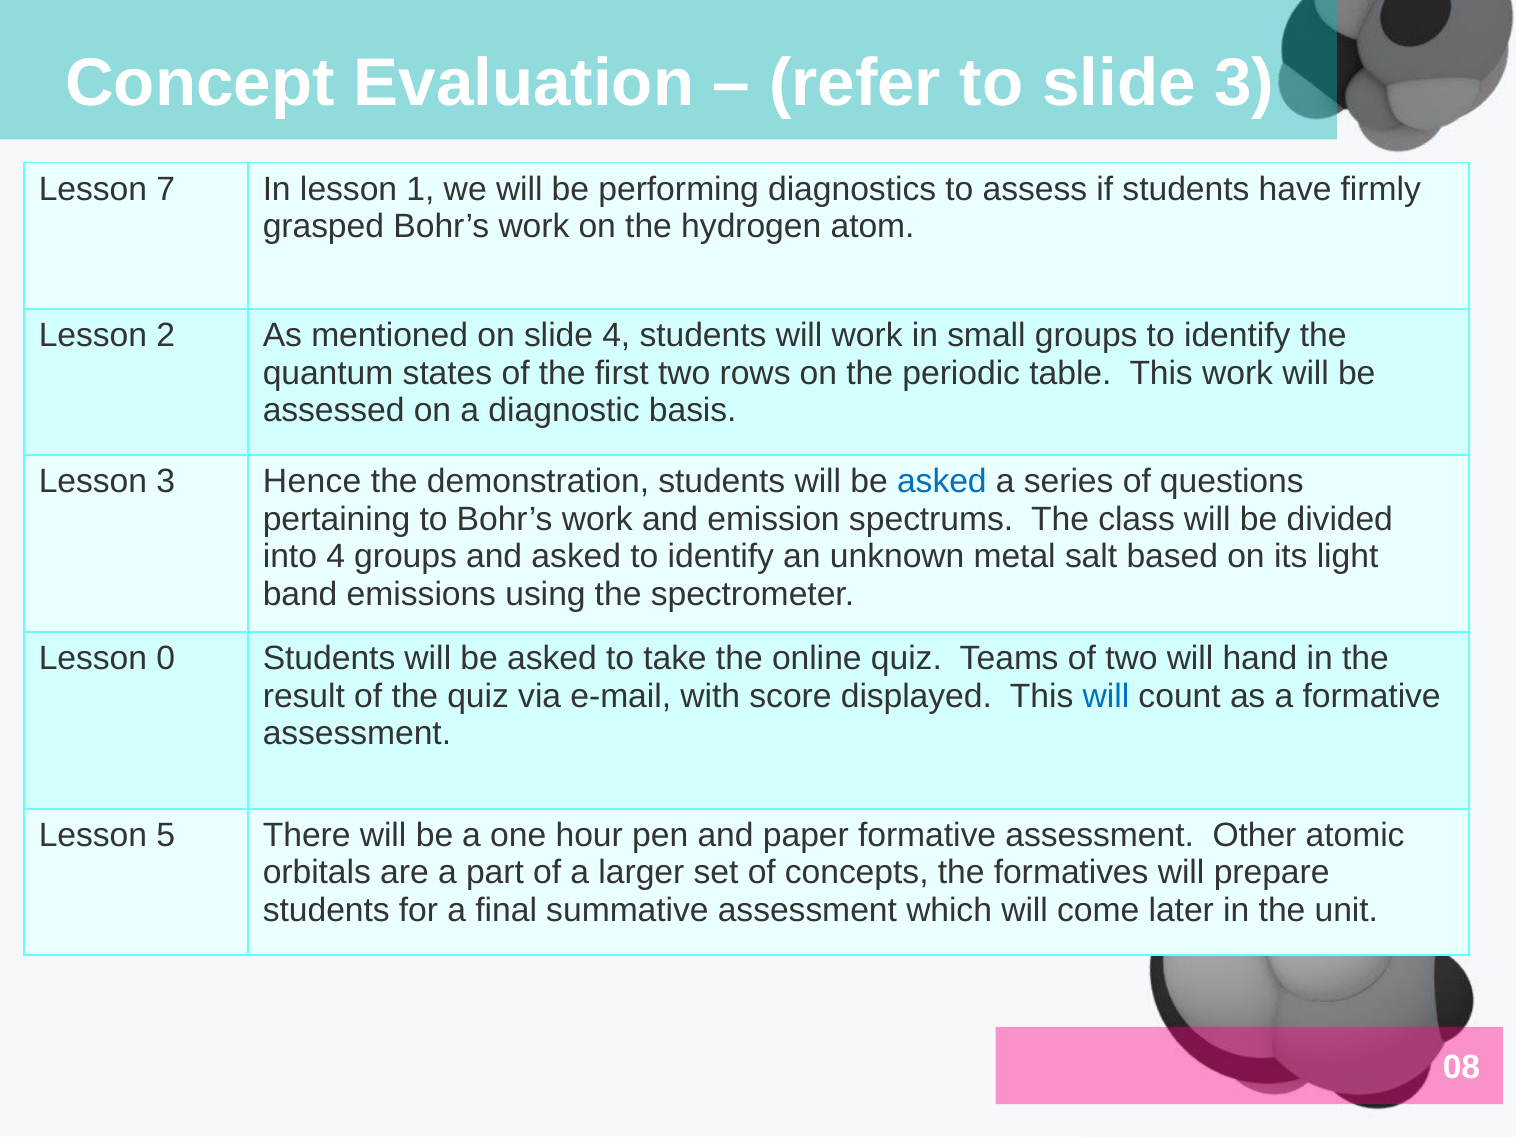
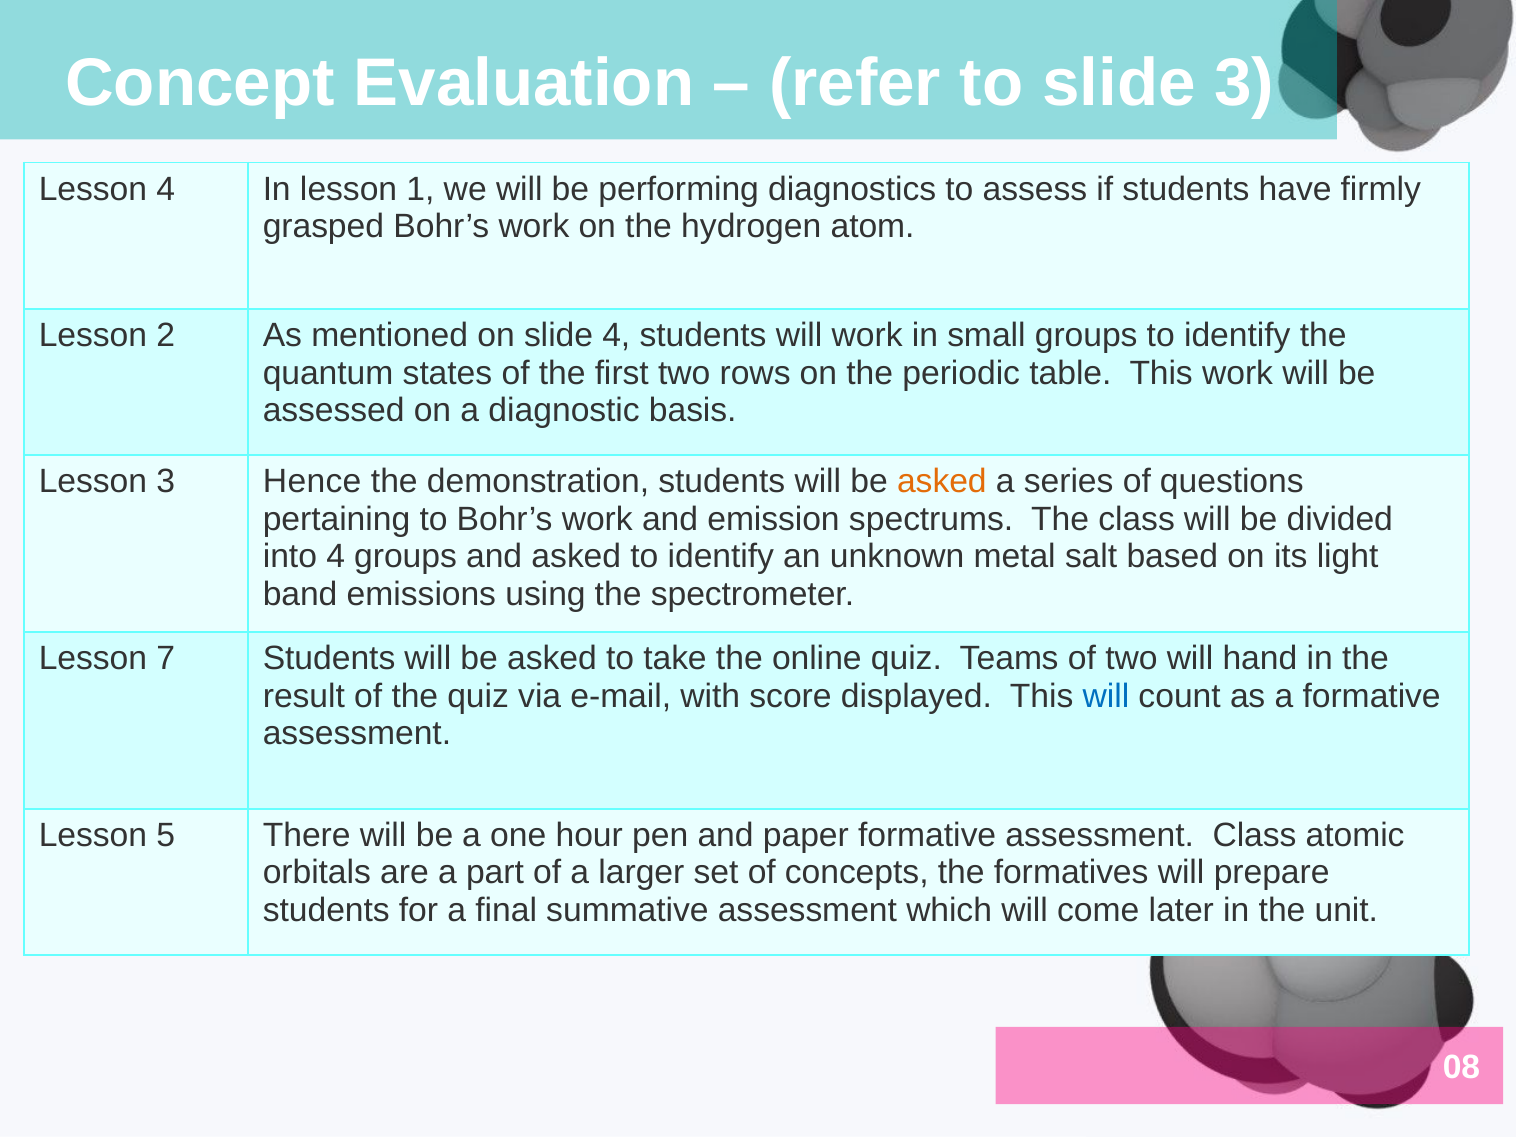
Lesson 7: 7 -> 4
asked at (942, 482) colour: blue -> orange
0: 0 -> 7
assessment Other: Other -> Class
